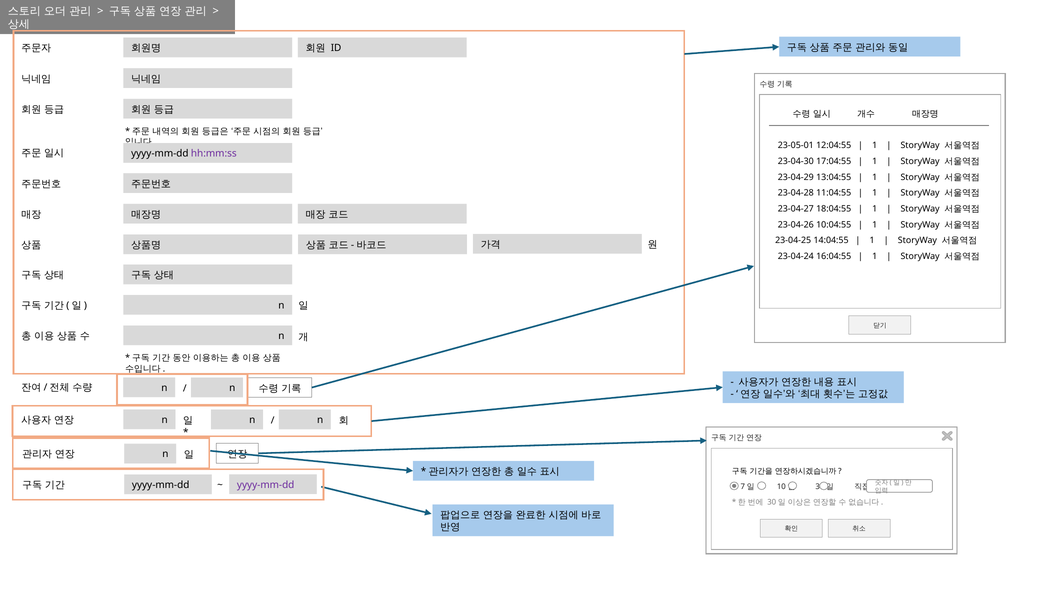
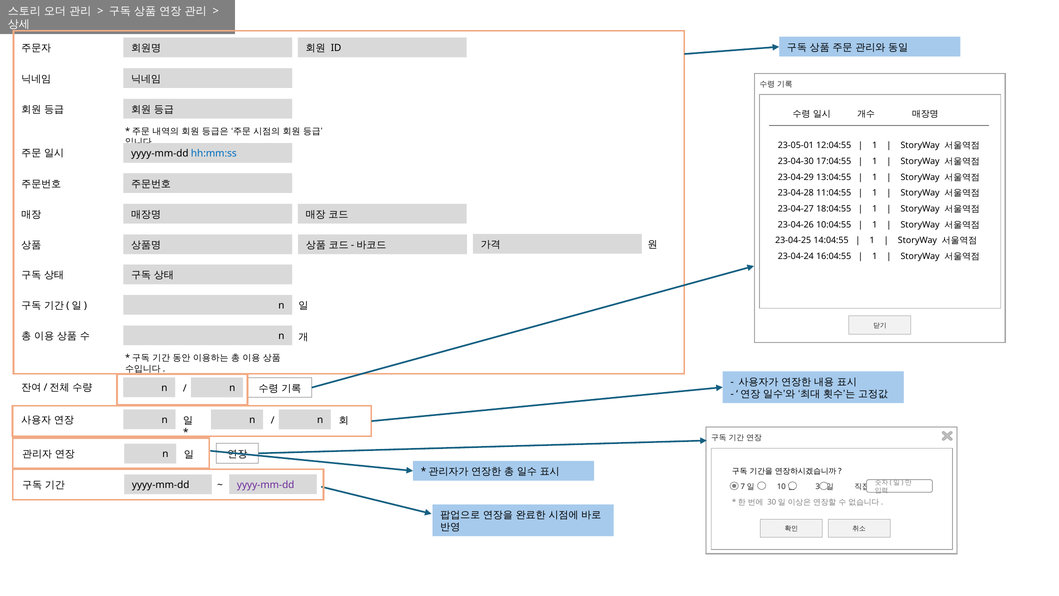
hh:mm:ss colour: purple -> blue
